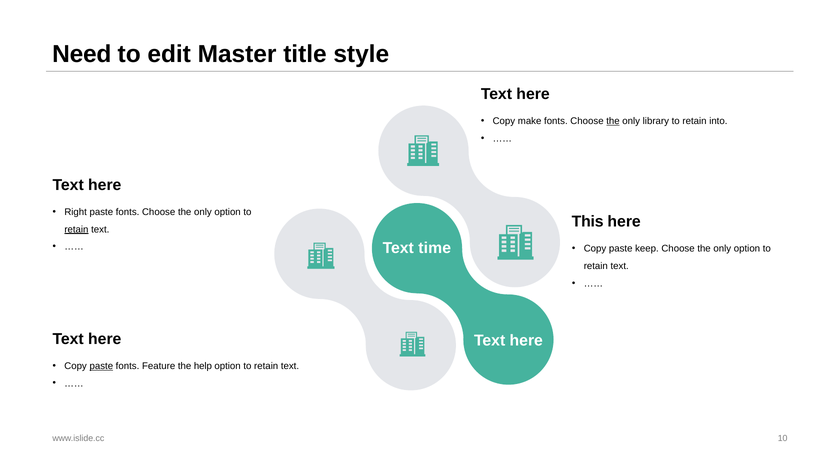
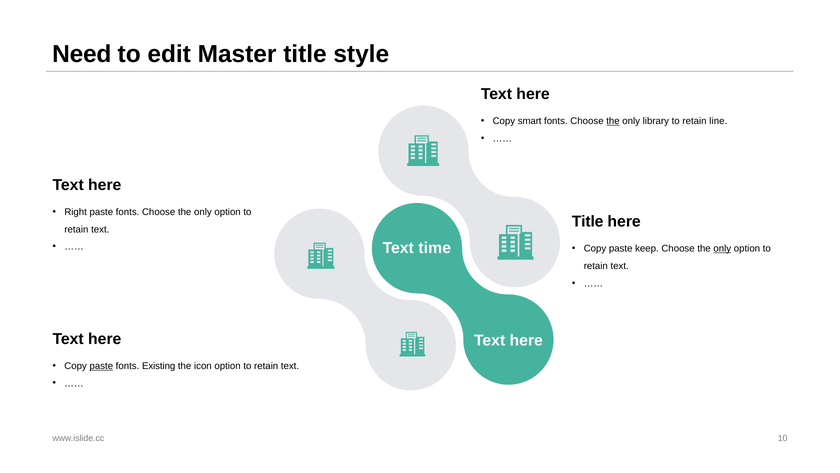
make: make -> smart
into: into -> line
This at (588, 221): This -> Title
retain at (76, 229) underline: present -> none
only at (722, 248) underline: none -> present
Feature: Feature -> Existing
help: help -> icon
